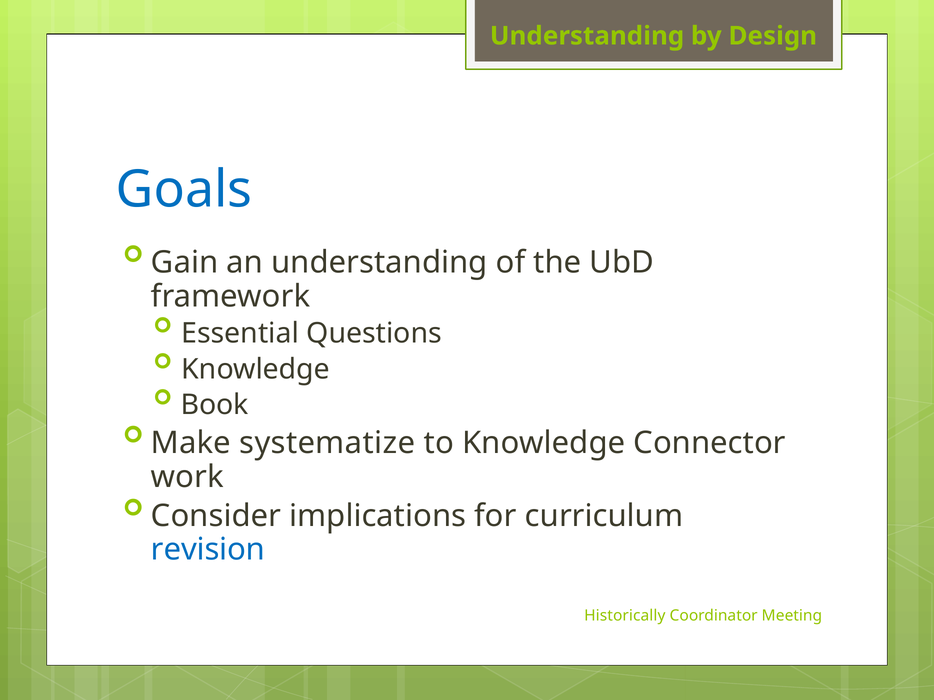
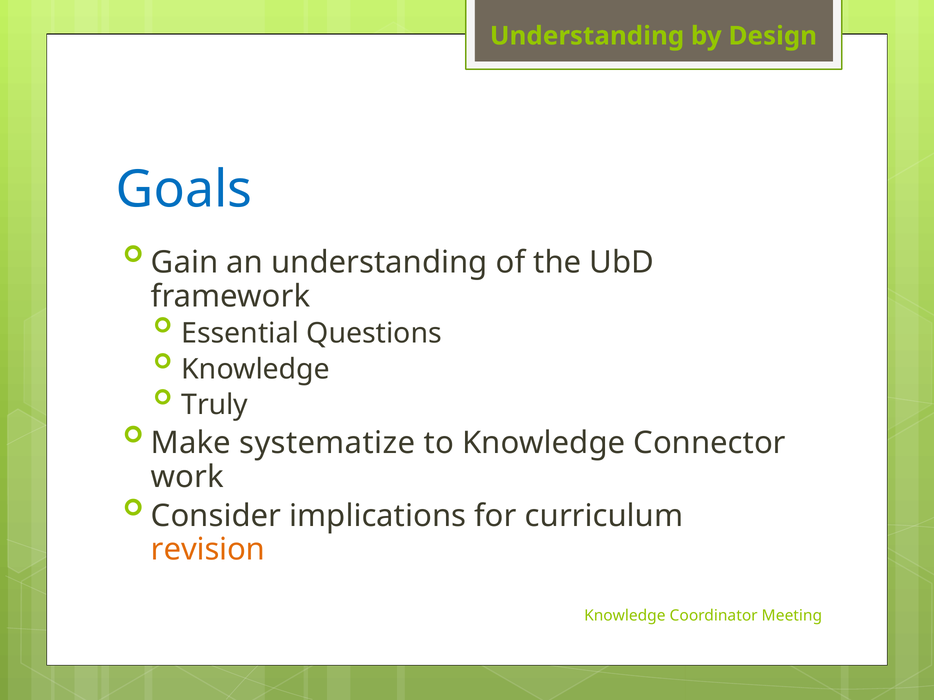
Book: Book -> Truly
revision colour: blue -> orange
Historically at (625, 616): Historically -> Knowledge
